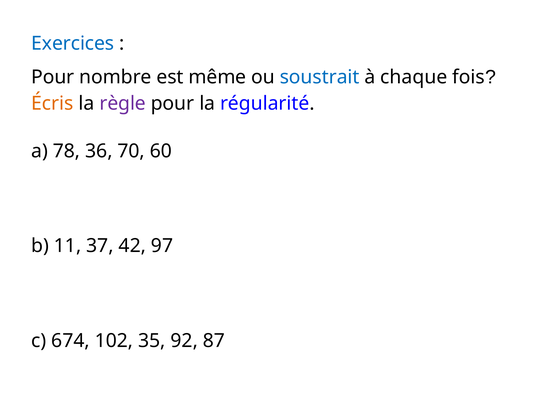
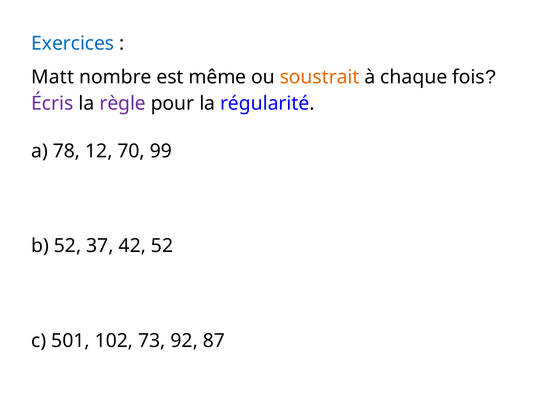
Pour at (53, 77): Pour -> Matt
soustrait colour: blue -> orange
Écris colour: orange -> purple
36: 36 -> 12
60: 60 -> 99
b 11: 11 -> 52
42 97: 97 -> 52
674: 674 -> 501
35: 35 -> 73
